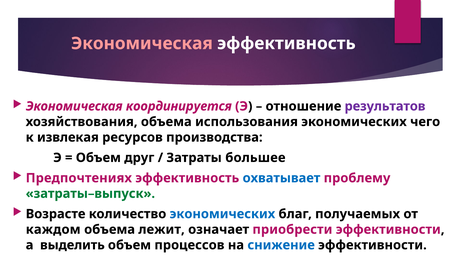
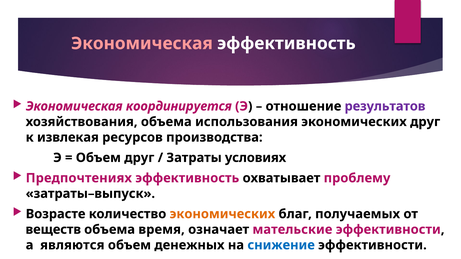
экономических чего: чего -> друг
большее: большее -> условиях
охватывает colour: blue -> black
затраты–выпуск colour: green -> black
экономических at (222, 214) colour: blue -> orange
каждом: каждом -> веществ
лежит: лежит -> время
приобрести: приобрести -> мательские
выделить: выделить -> являются
процессов: процессов -> денежных
